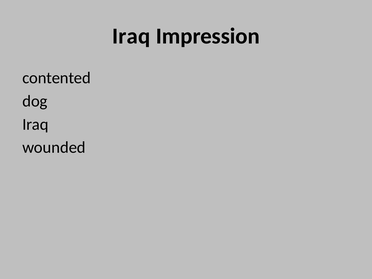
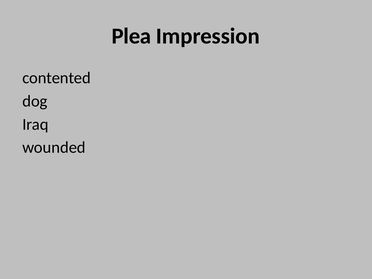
Iraq at (131, 36): Iraq -> Plea
